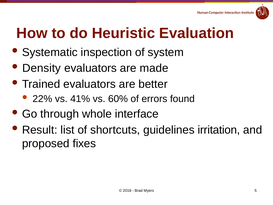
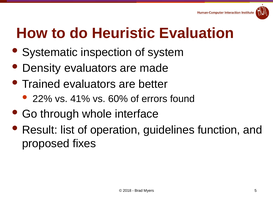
shortcuts: shortcuts -> operation
irritation: irritation -> function
